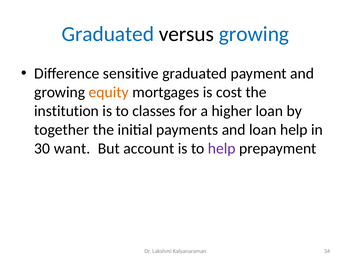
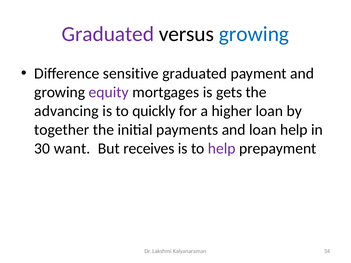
Graduated at (108, 34) colour: blue -> purple
equity colour: orange -> purple
cost: cost -> gets
institution: institution -> advancing
classes: classes -> quickly
account: account -> receives
